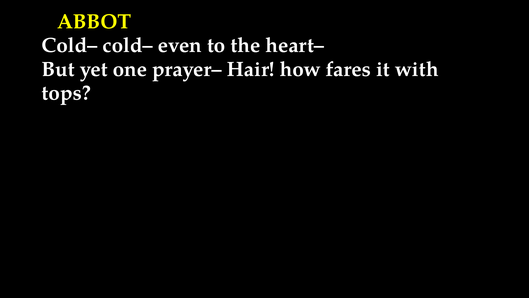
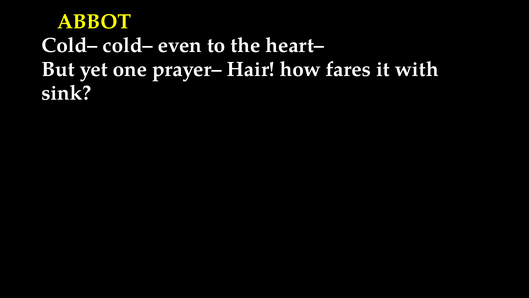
tops: tops -> sink
